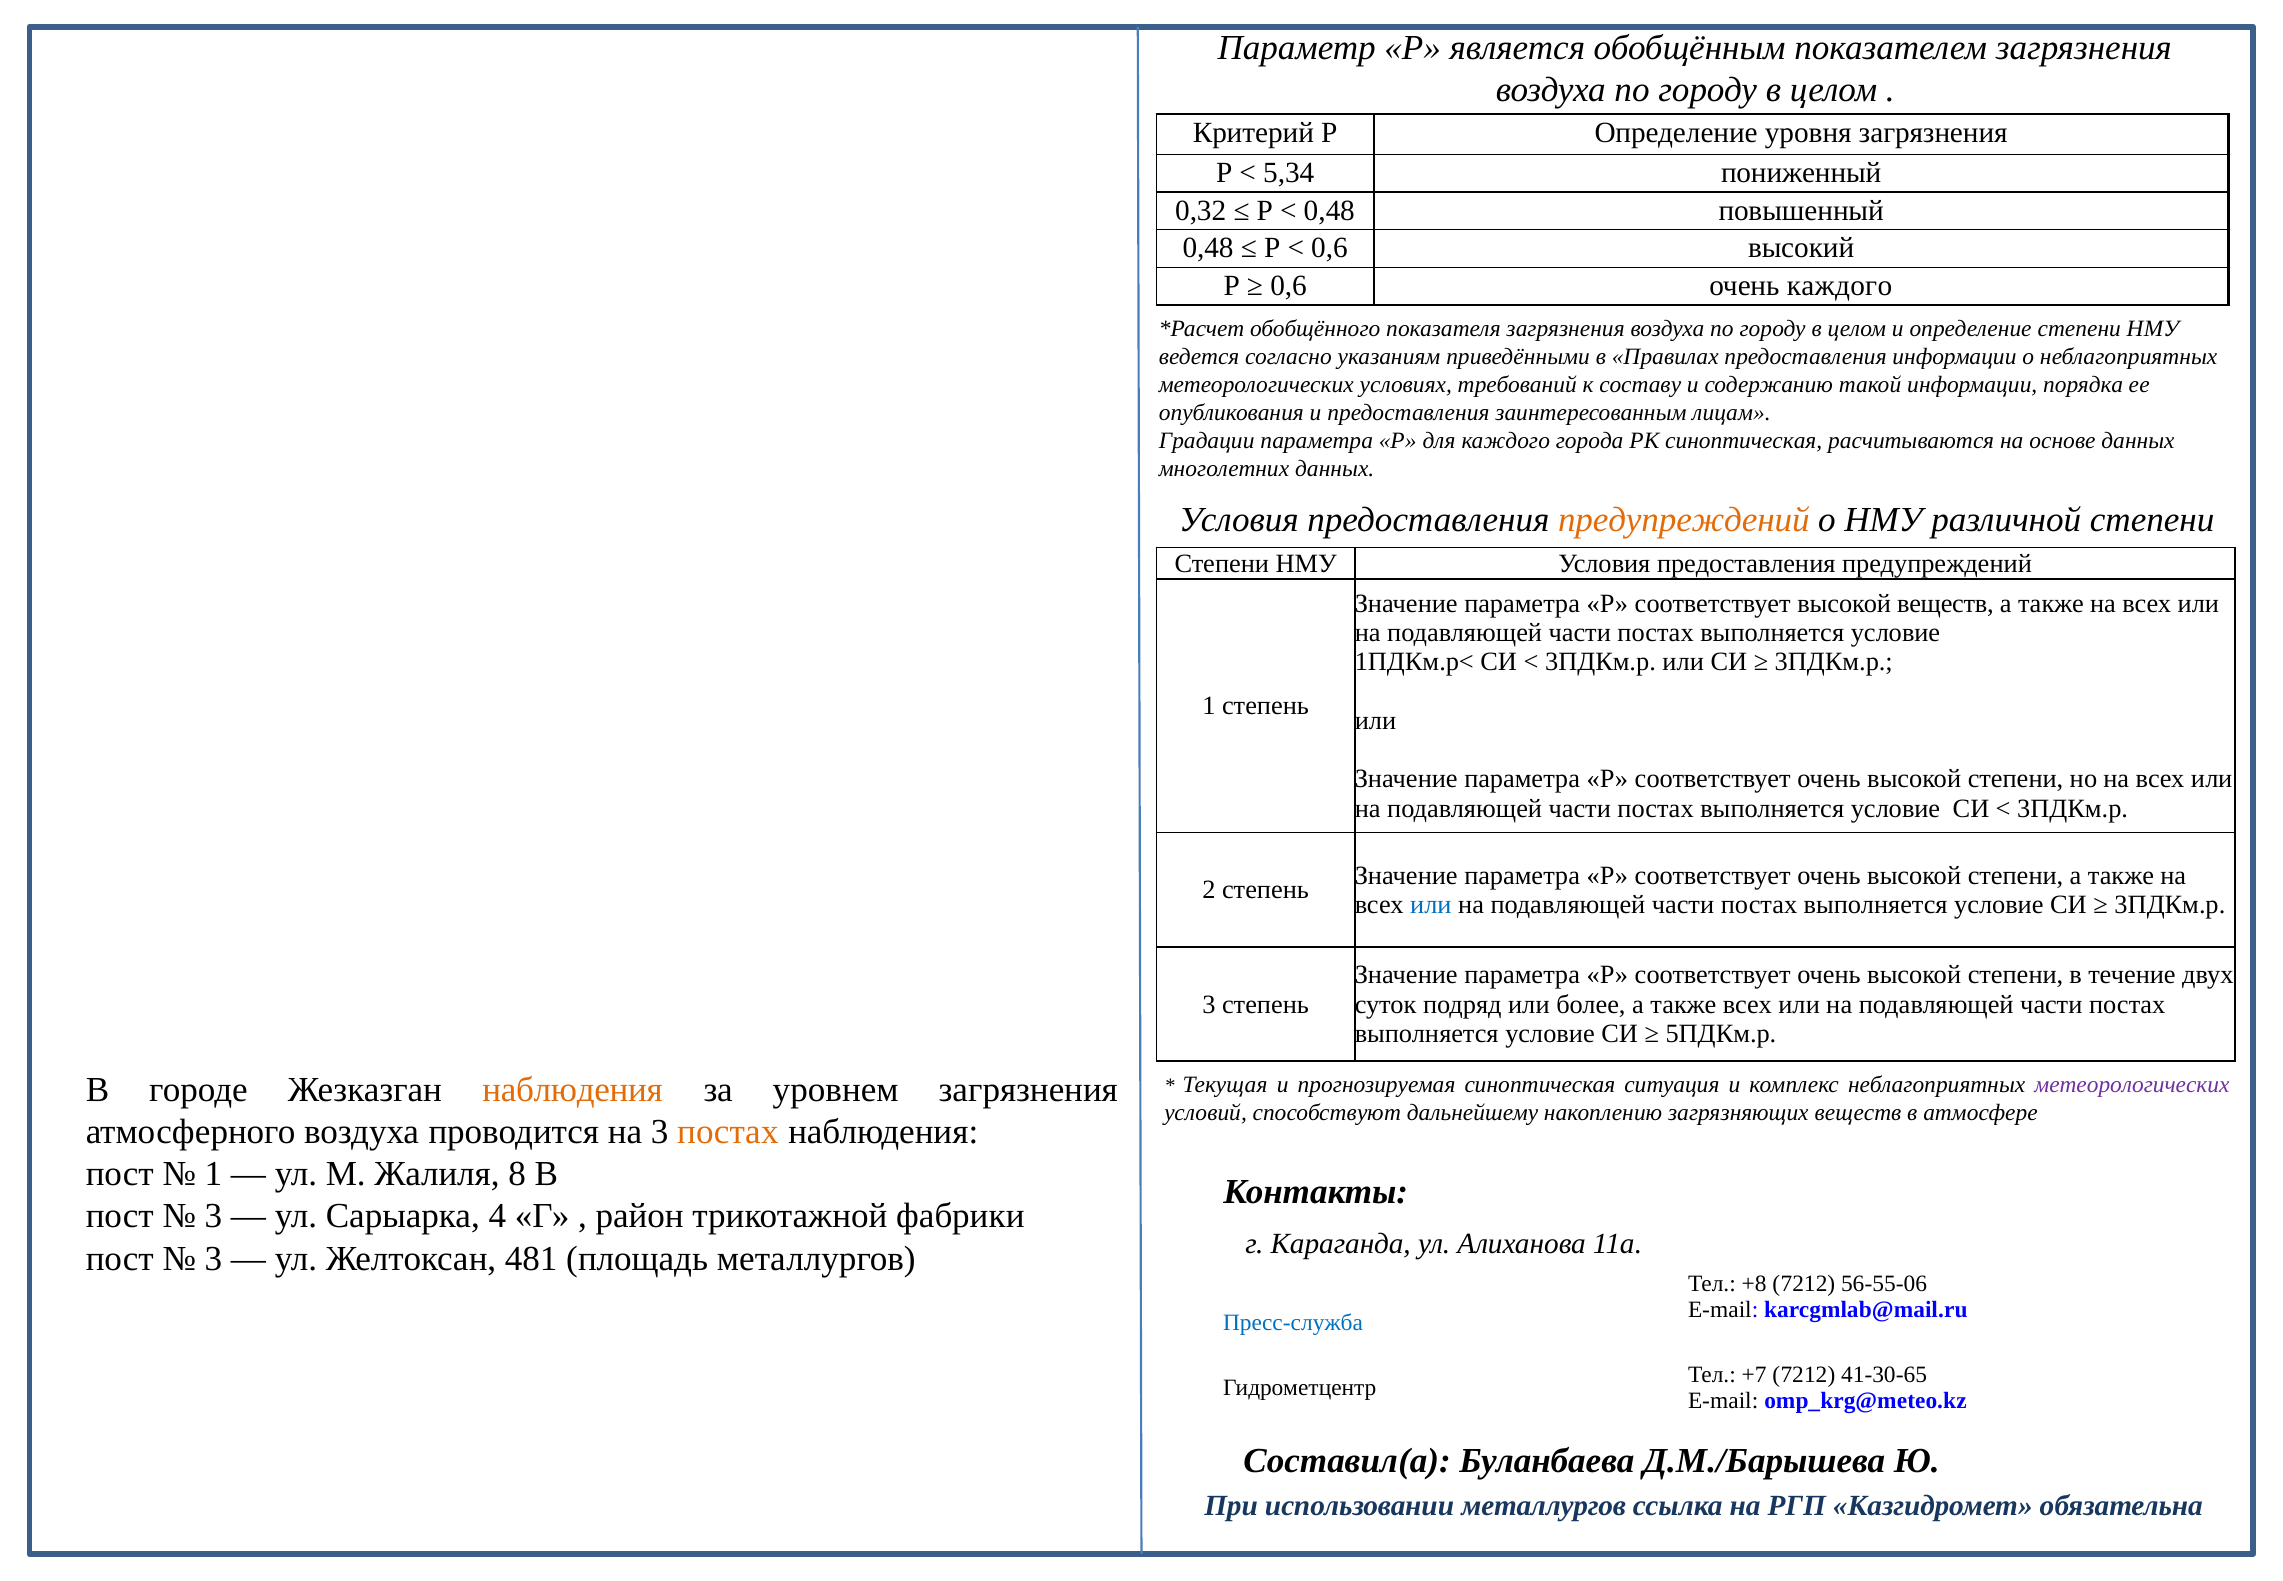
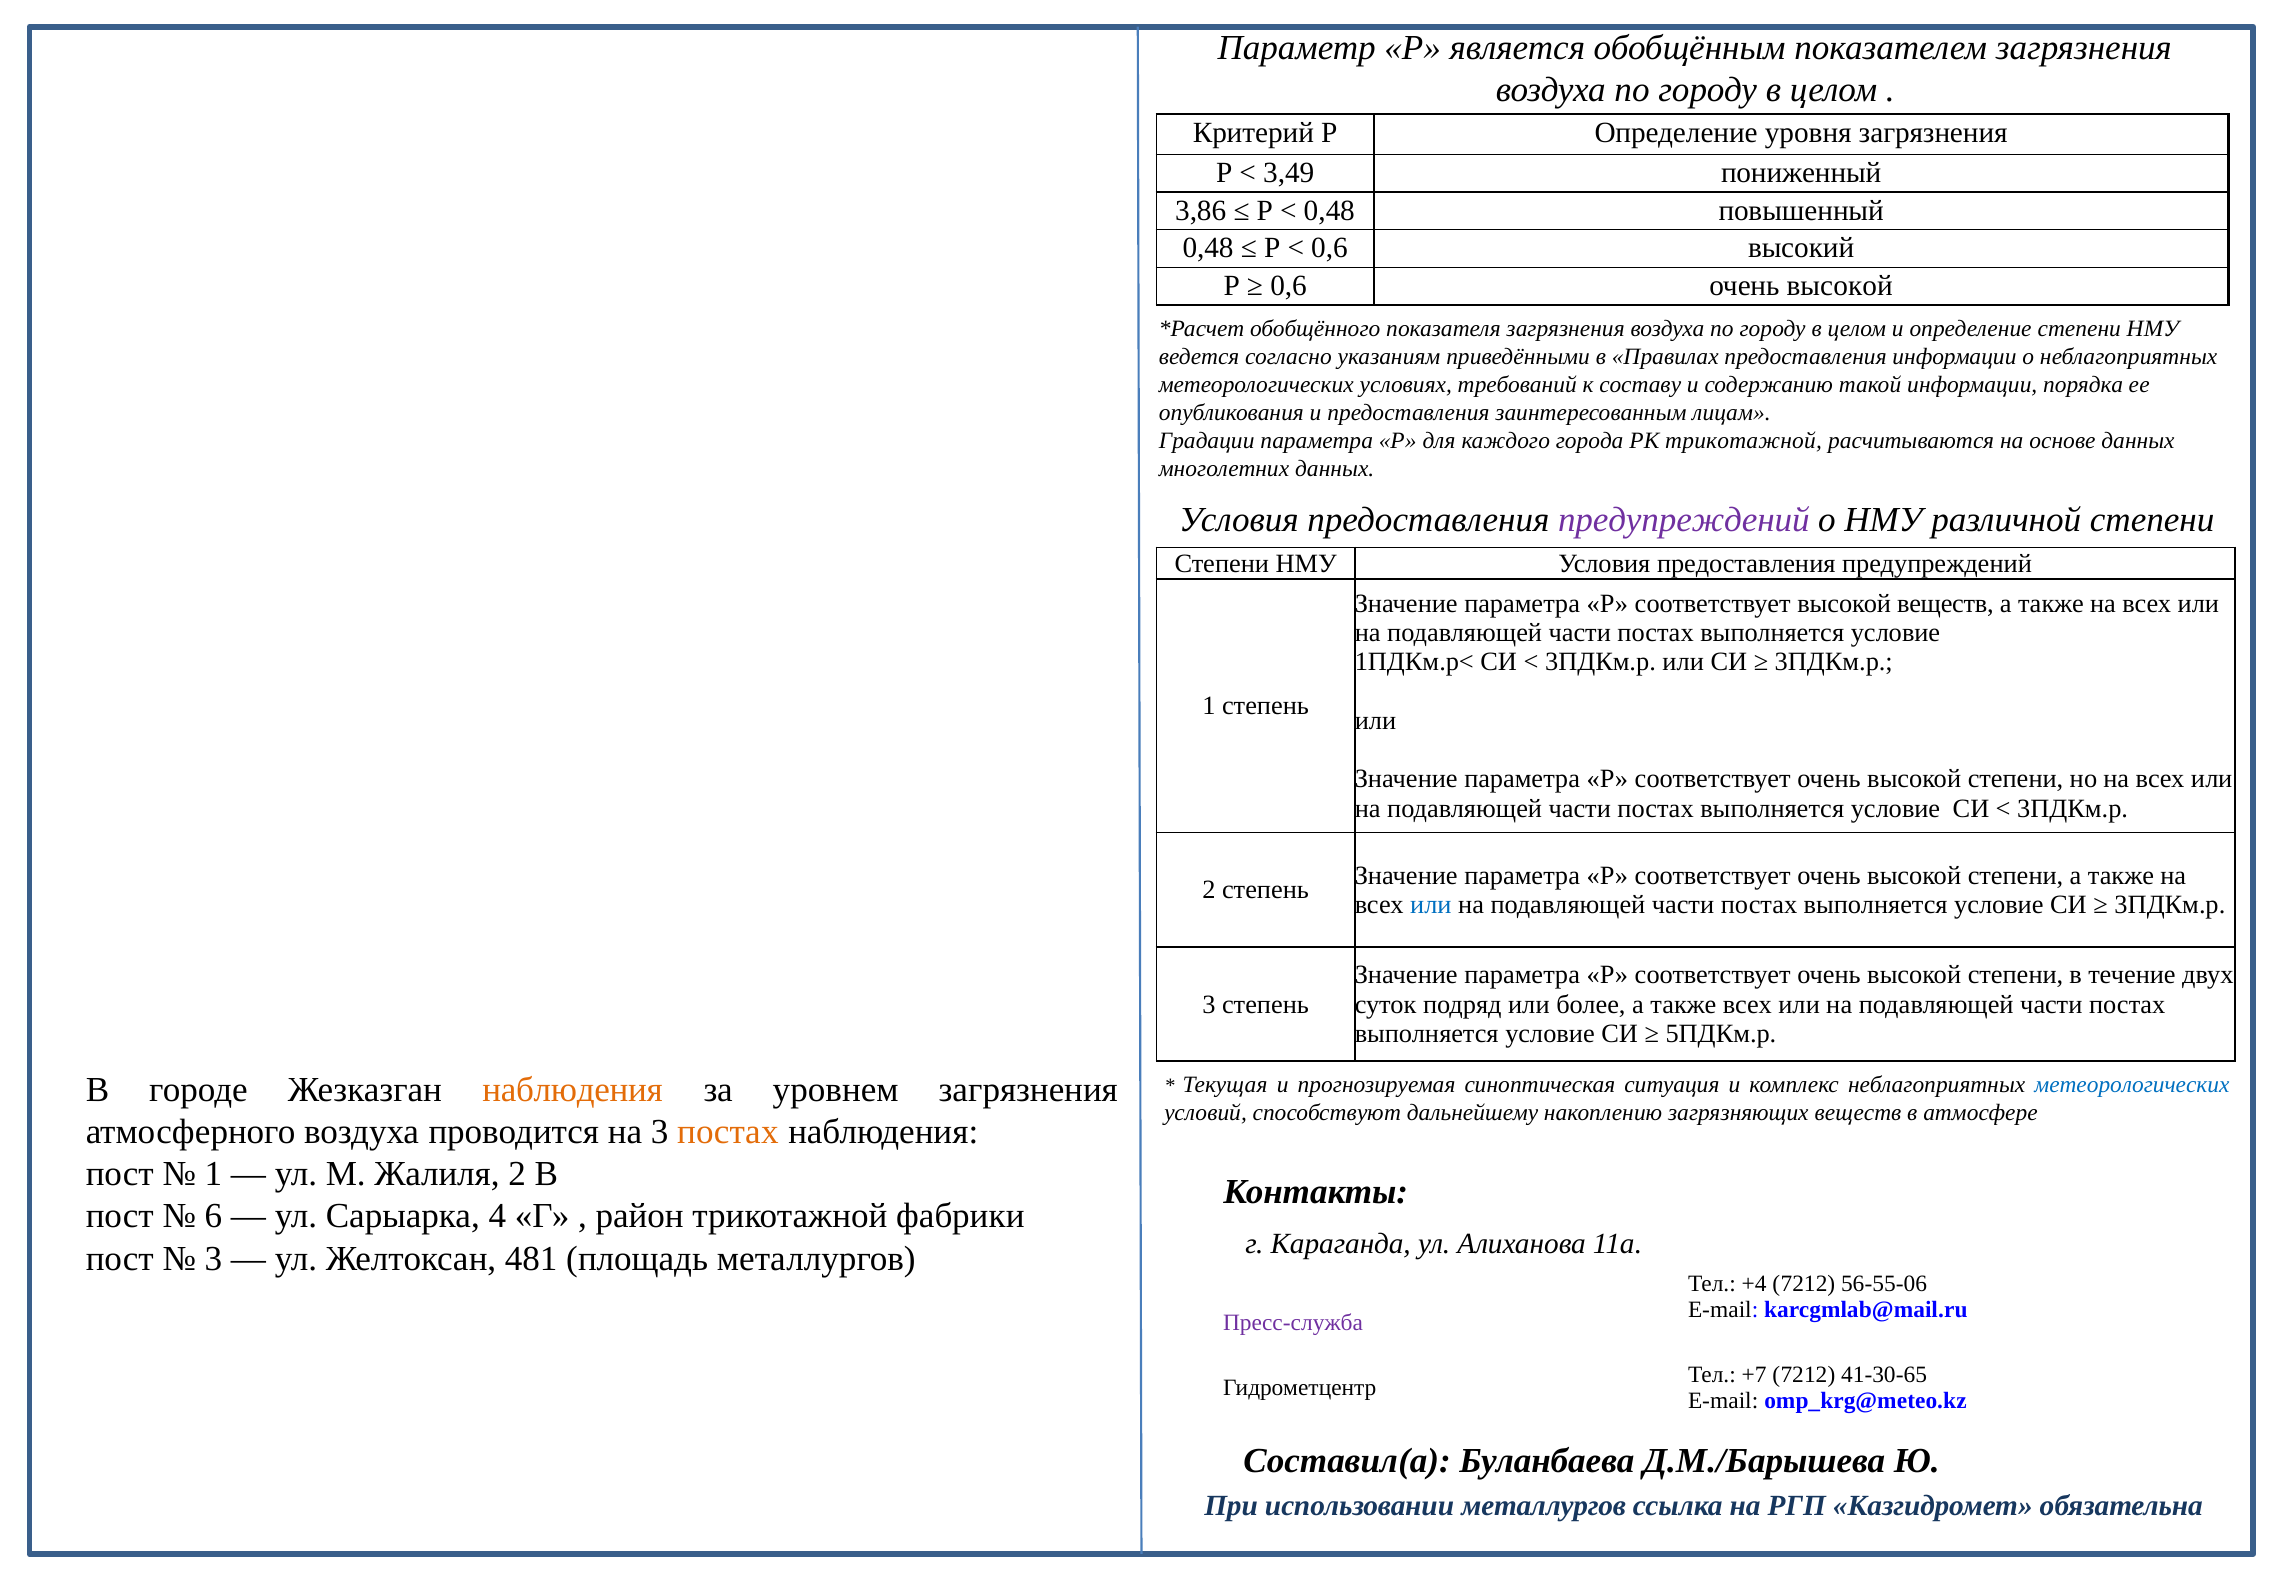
5,34: 5,34 -> 3,49
0,32: 0,32 -> 3,86
0,6 очень каждого: каждого -> высокой
РК синоптическая: синоптическая -> трикотажной
предупреждений at (1684, 520) colour: orange -> purple
метеорологических at (2132, 1085) colour: purple -> blue
Жалиля 8: 8 -> 2
3 at (213, 1216): 3 -> 6
+8: +8 -> +4
Пресс-служба colour: blue -> purple
